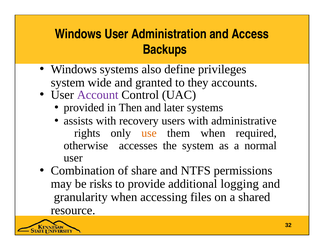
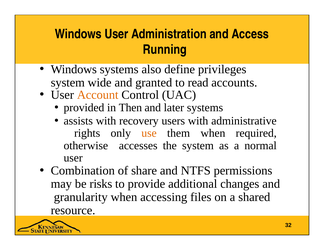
Backups: Backups -> Running
they: they -> read
Account colour: purple -> orange
logging: logging -> changes
